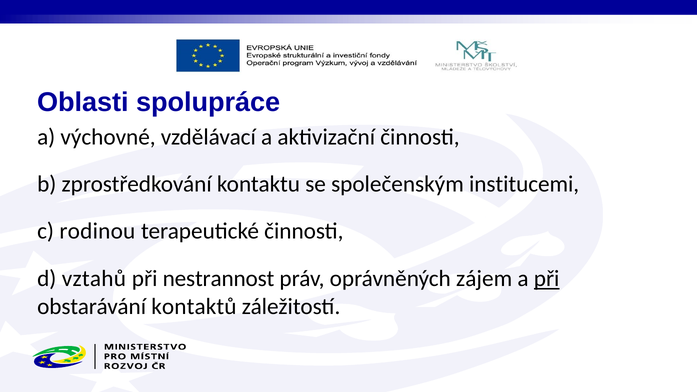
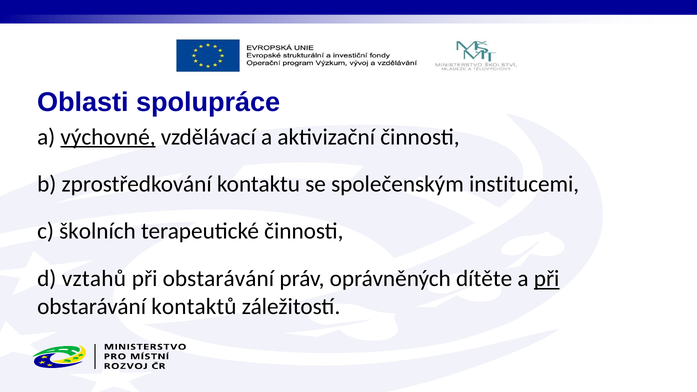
výchovné underline: none -> present
rodinou: rodinou -> školních
nestrannost at (219, 279): nestrannost -> obstarávání
zájem: zájem -> dítěte
